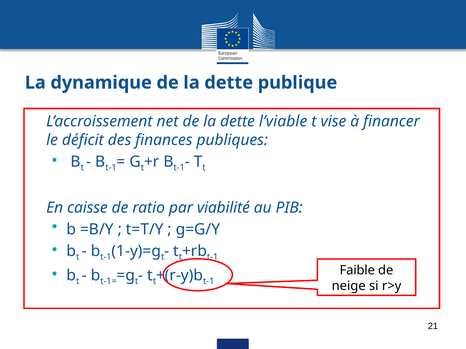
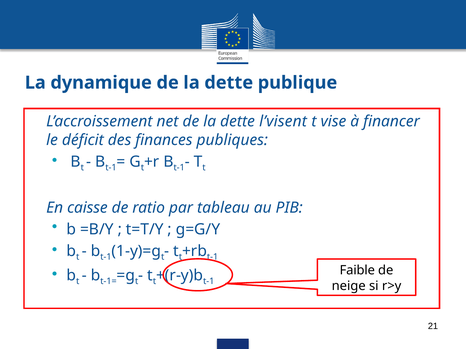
l’viable: l’viable -> l’visent
viabilité: viabilité -> tableau
